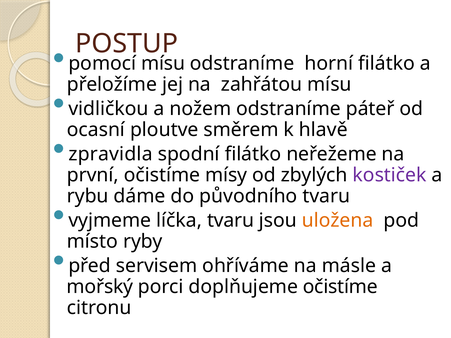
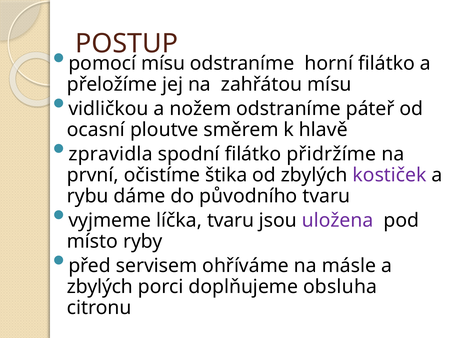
neřežeme: neřežeme -> přidržíme
mísy: mísy -> štika
uložena colour: orange -> purple
mořský at (100, 287): mořský -> zbylých
doplňujeme očistíme: očistíme -> obsluha
